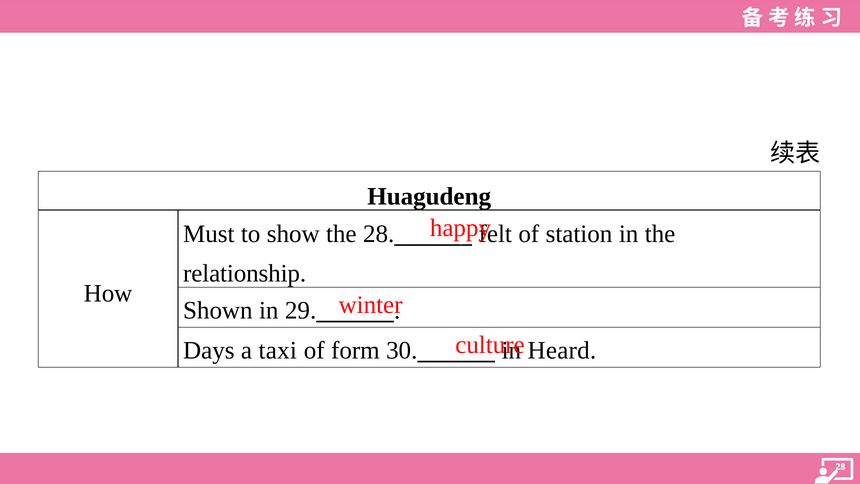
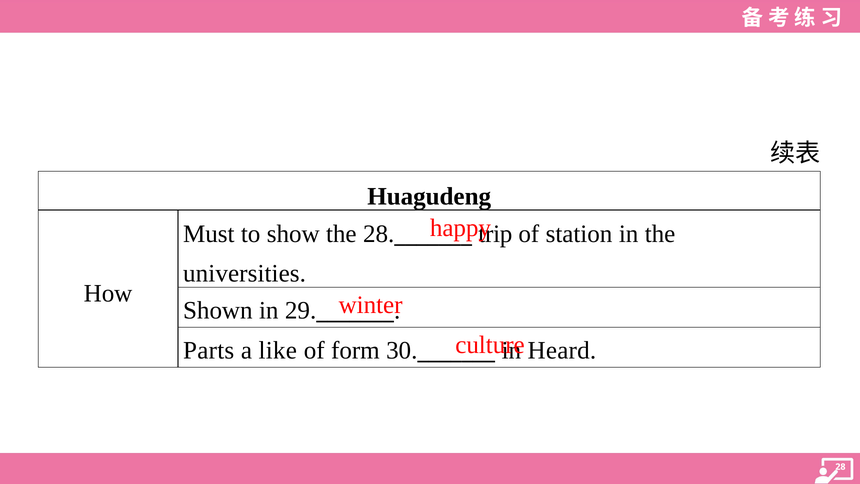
felt: felt -> trip
relationship: relationship -> universities
Days: Days -> Parts
taxi: taxi -> like
